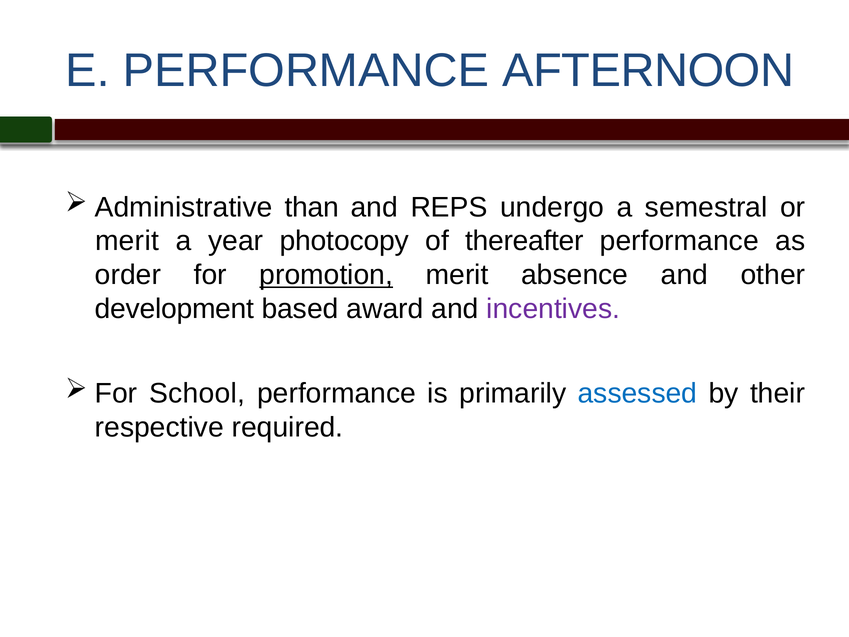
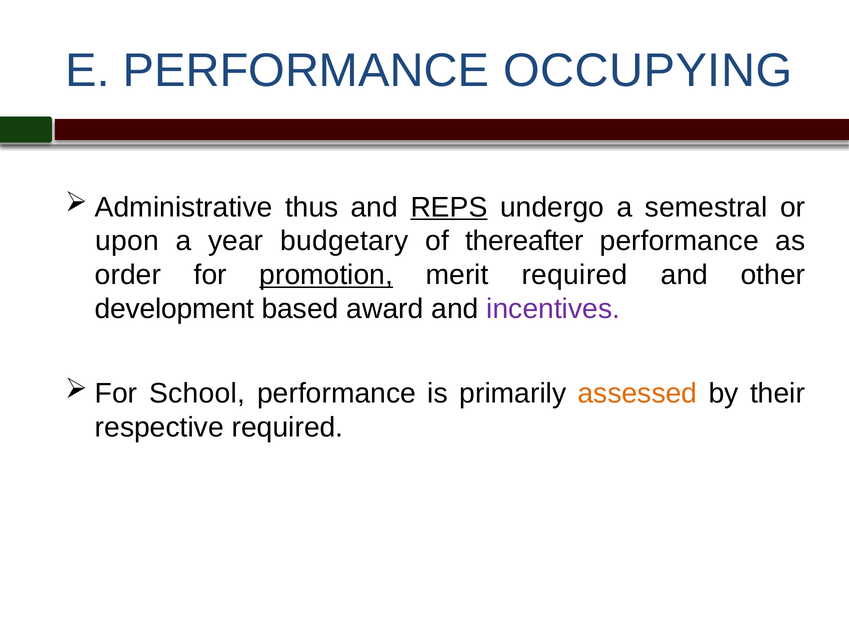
AFTERNOON: AFTERNOON -> OCCUPYING
than: than -> thus
REPS underline: none -> present
merit at (127, 241): merit -> upon
photocopy: photocopy -> budgetary
merit absence: absence -> required
assessed colour: blue -> orange
